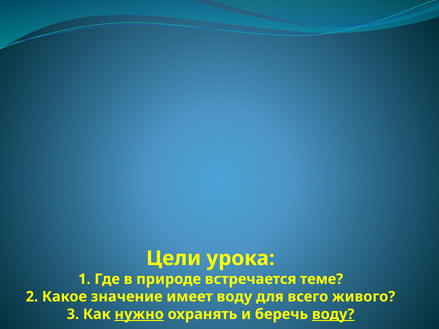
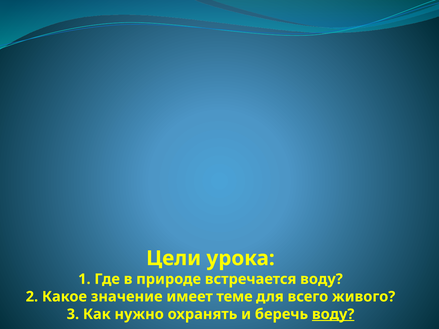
встречается теме: теме -> воду
имеет воду: воду -> теме
нужно underline: present -> none
